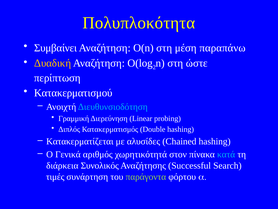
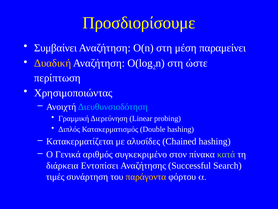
Πολυπλοκότητα: Πολυπλοκότητα -> Προσδιορίσουμε
παραπάνω: παραπάνω -> παραμείνει
Κατακερματισμού: Κατακερματισμού -> Χρησιμοποιώντας
χωρητικότητά: χωρητικότητά -> συγκεκριμένο
κατά colour: light blue -> light green
Συνολικός: Συνολικός -> Εντοπίσει
παράγοντα colour: light green -> yellow
